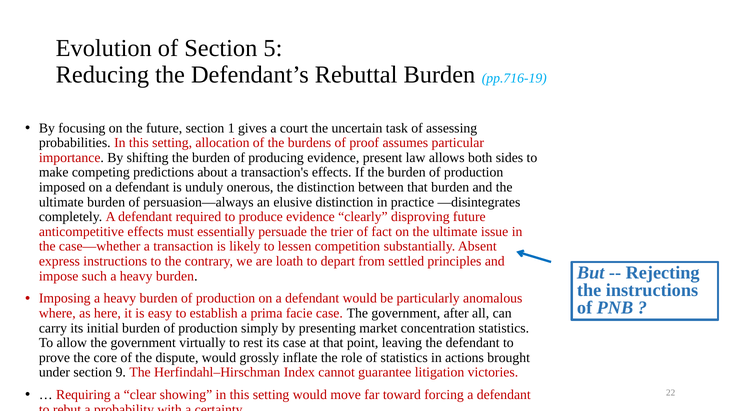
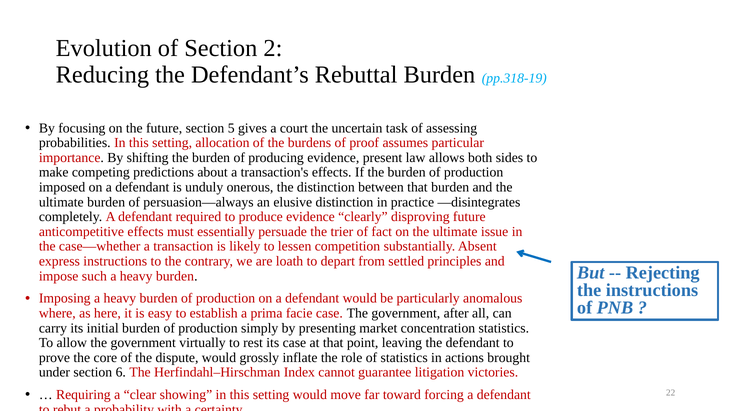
5: 5 -> 2
pp.716-19: pp.716-19 -> pp.318-19
1: 1 -> 5
9: 9 -> 6
